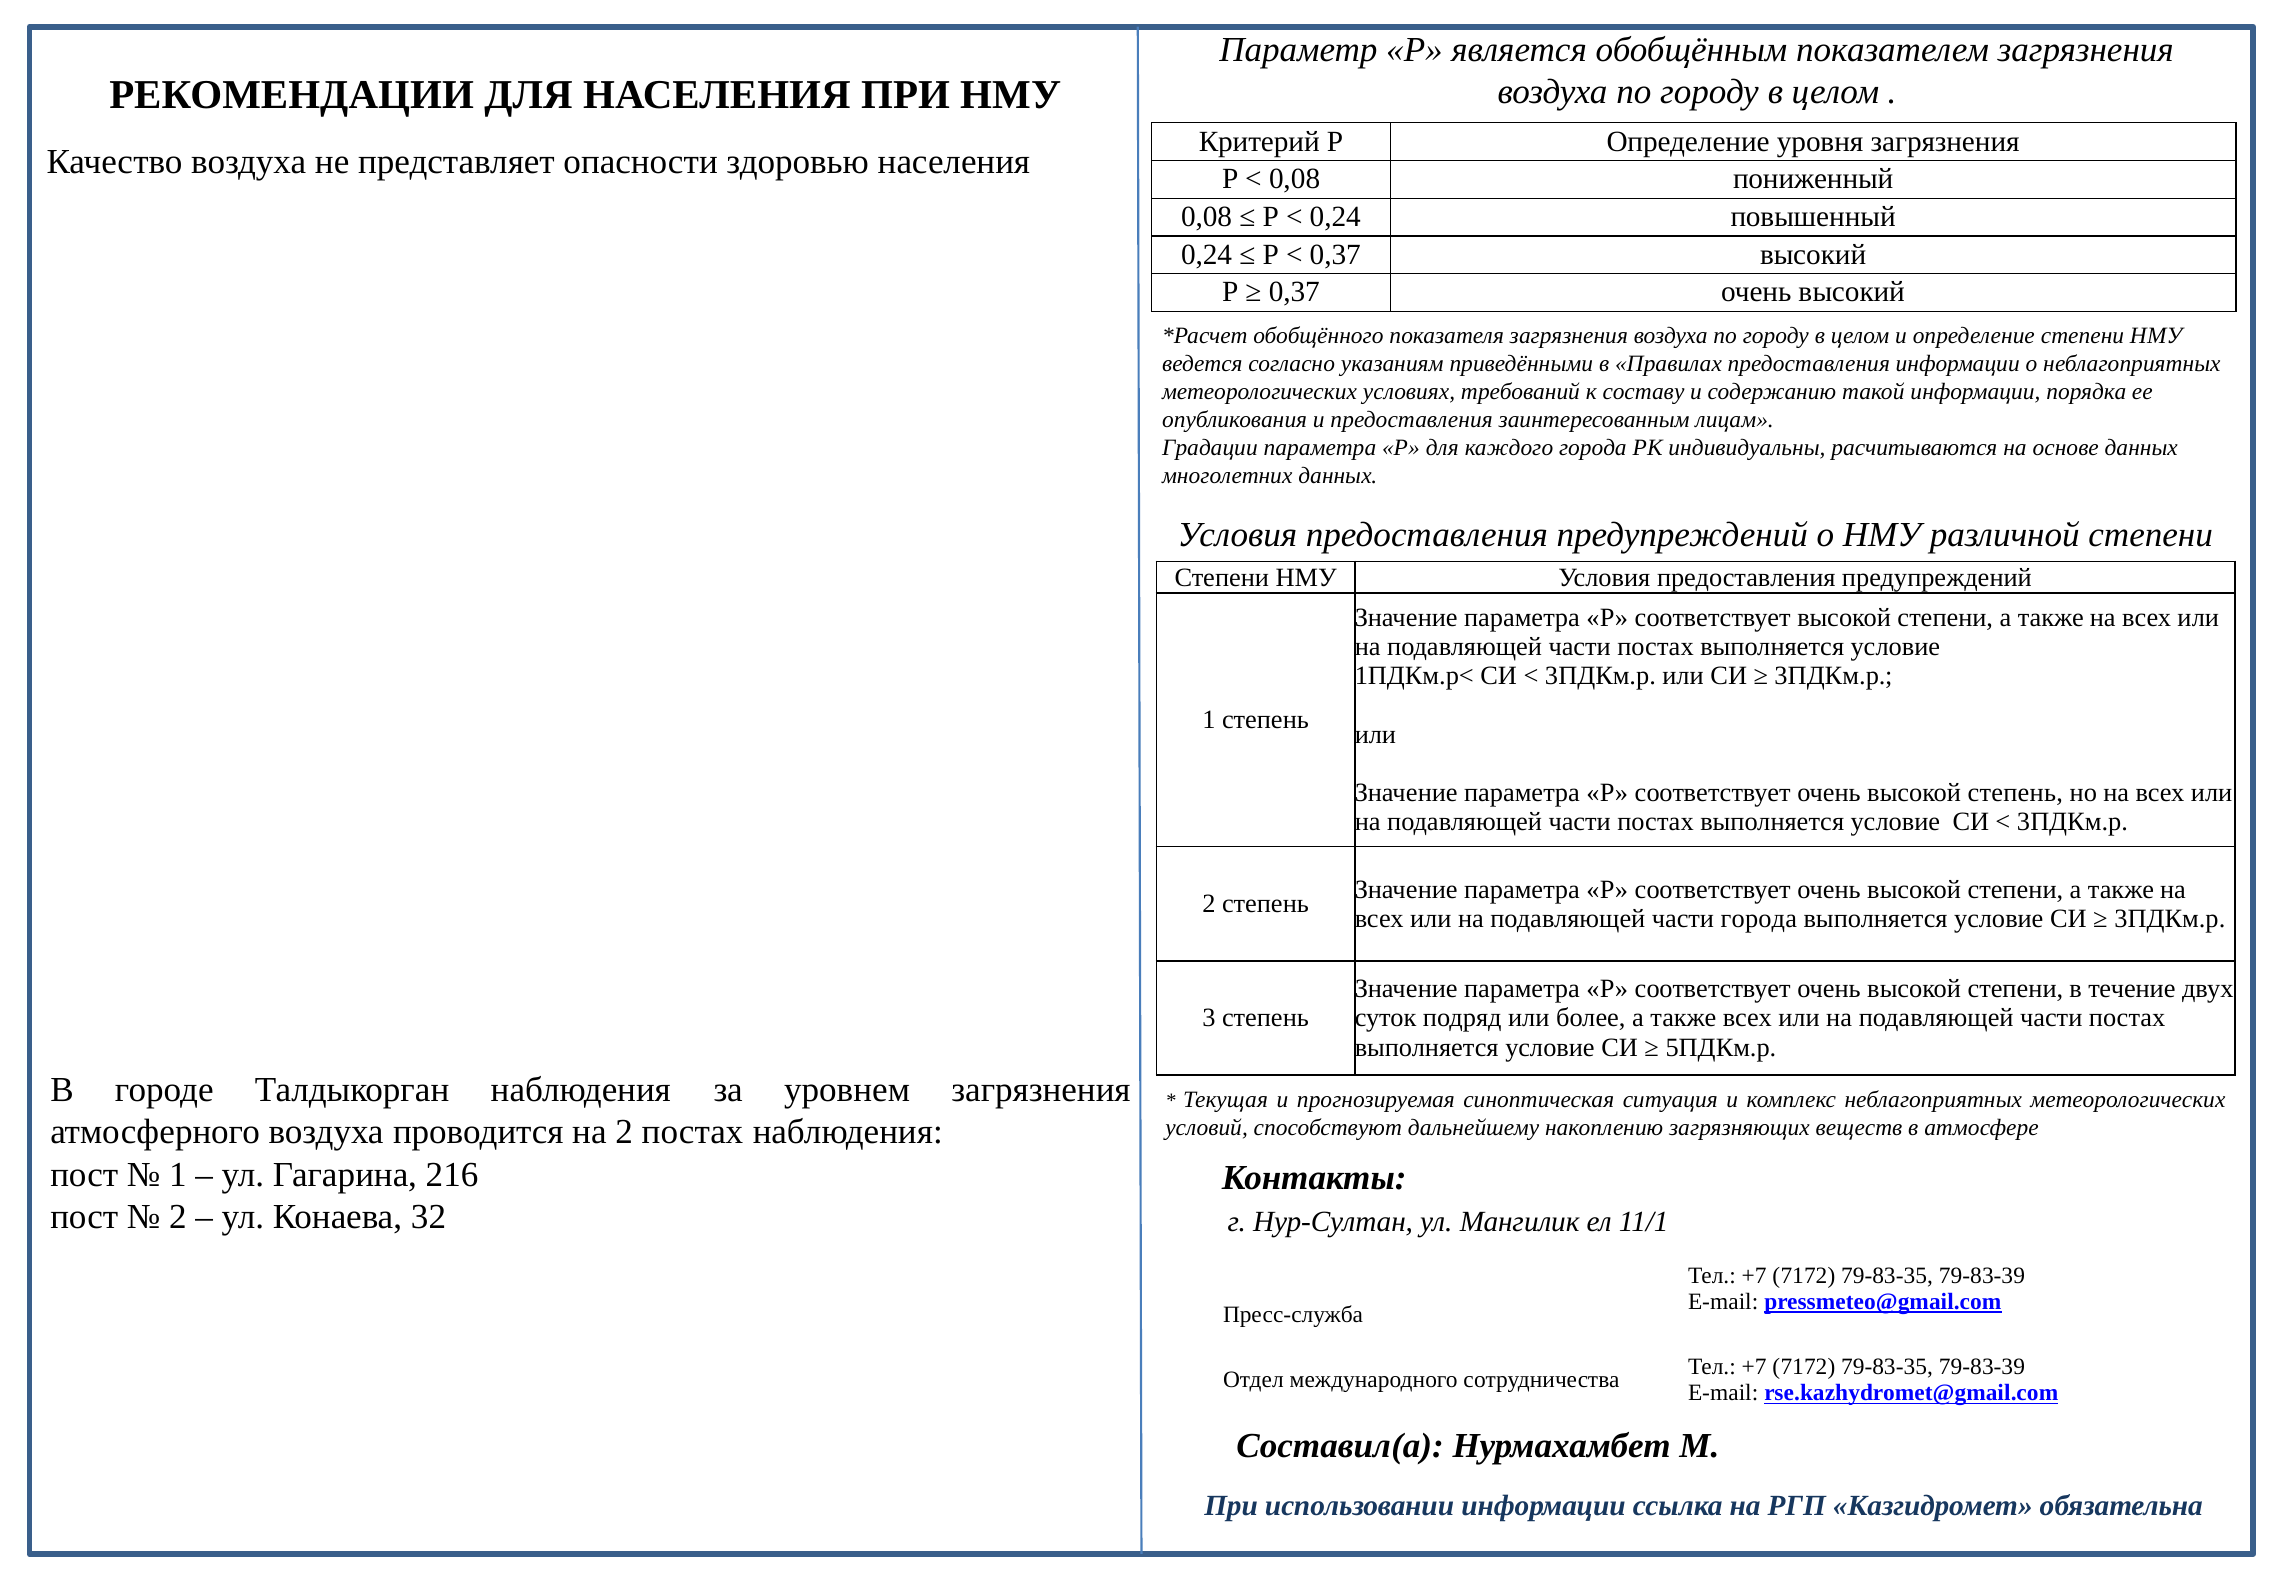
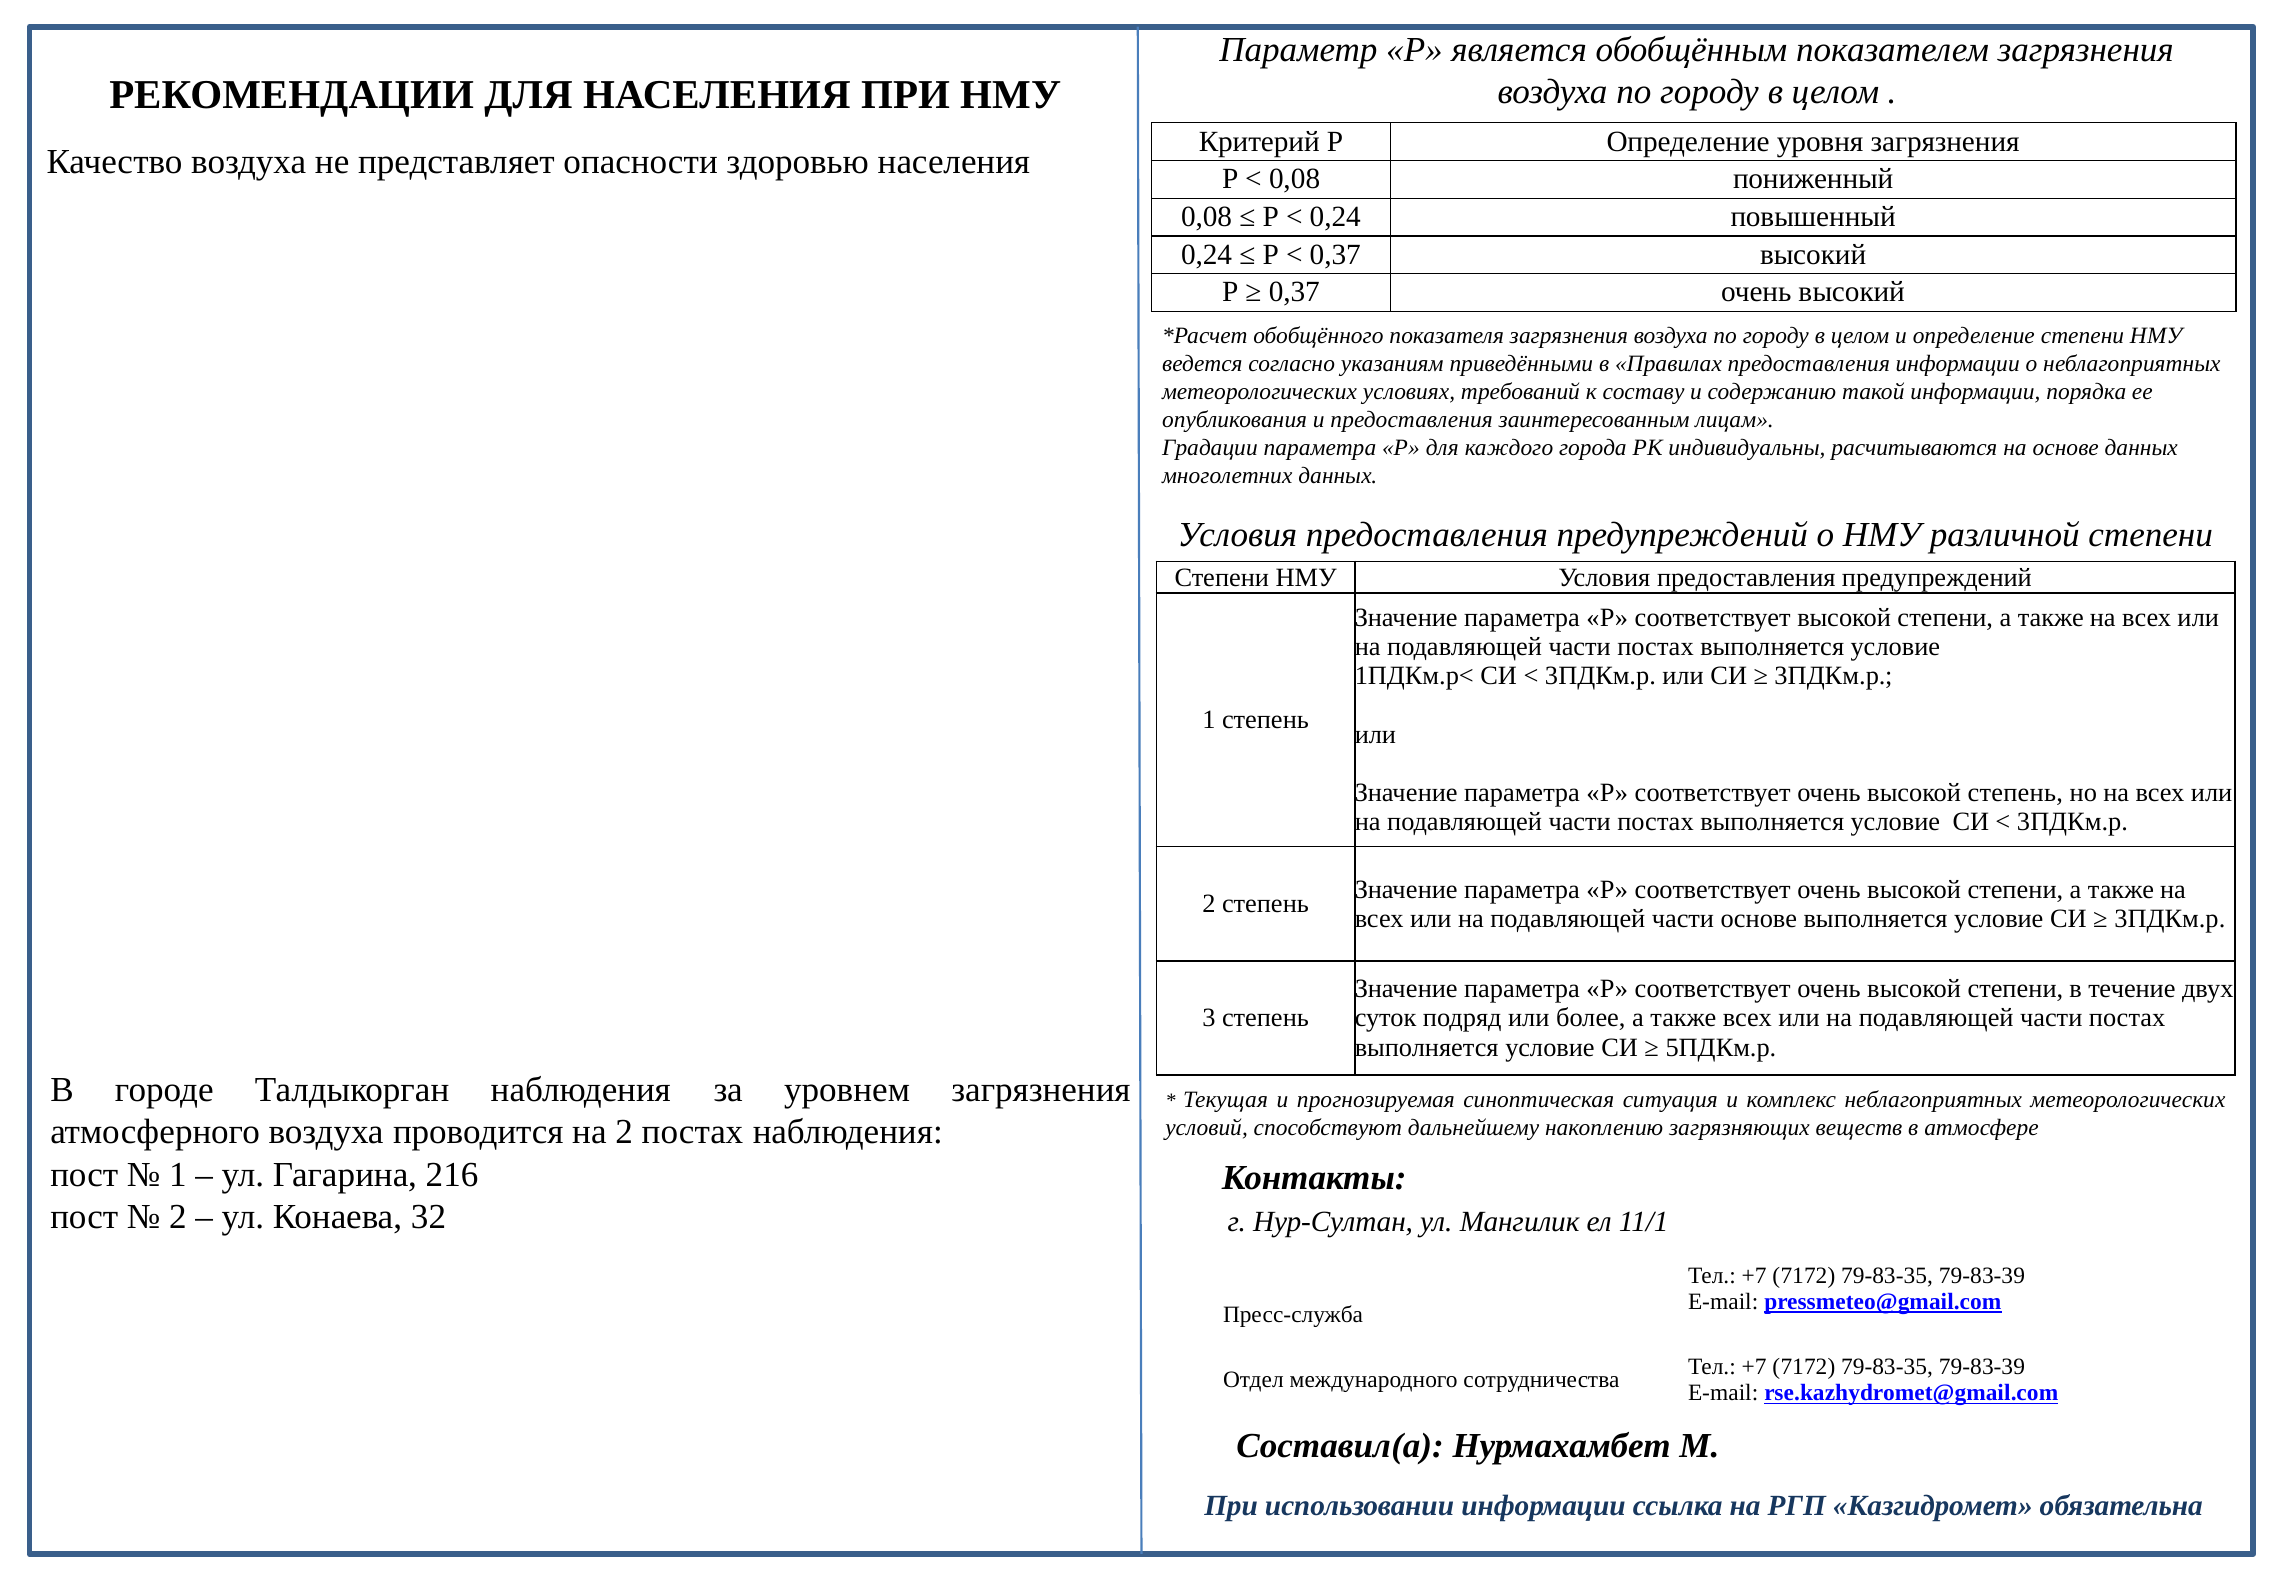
части города: города -> основе
